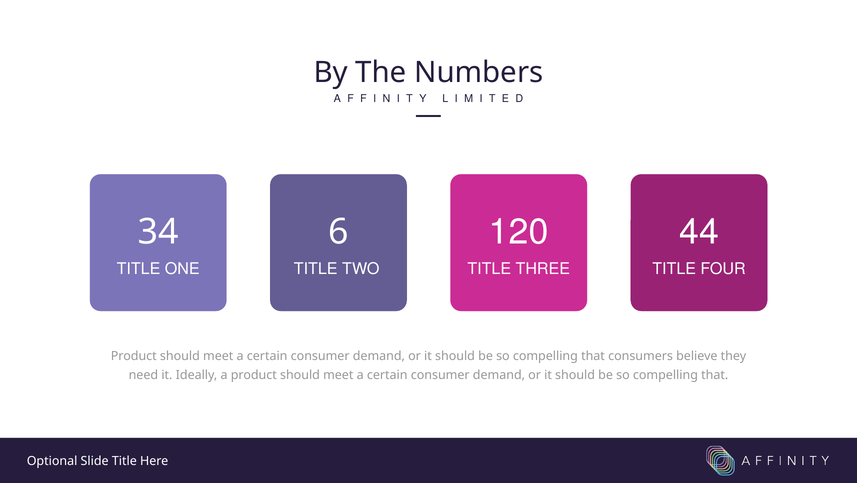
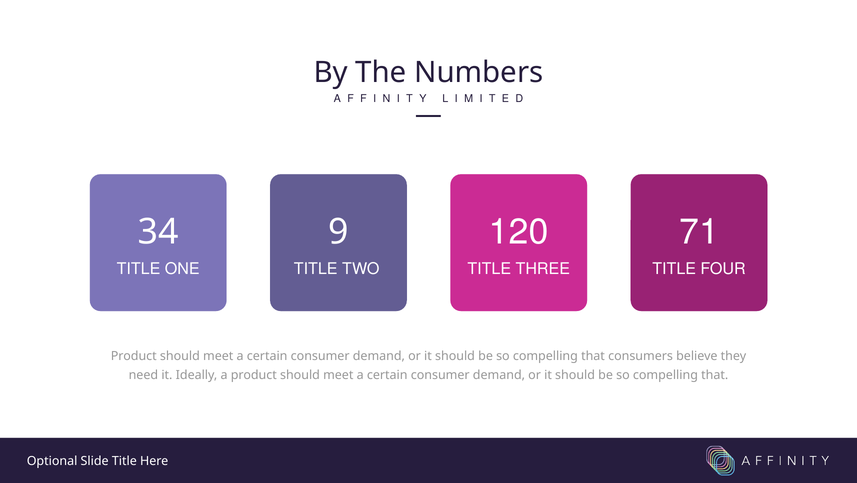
6: 6 -> 9
44: 44 -> 71
